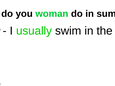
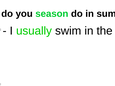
woman: woman -> season
